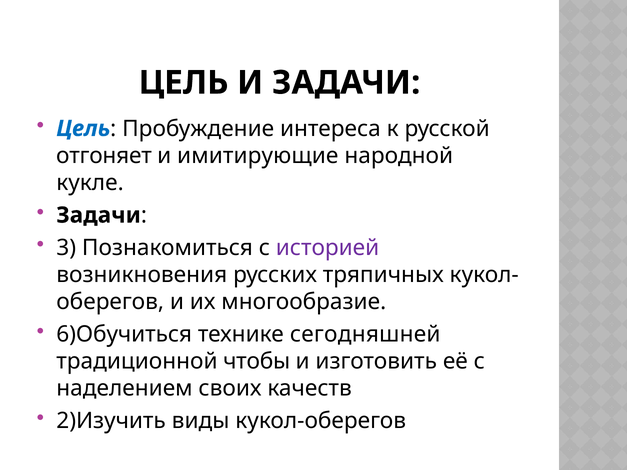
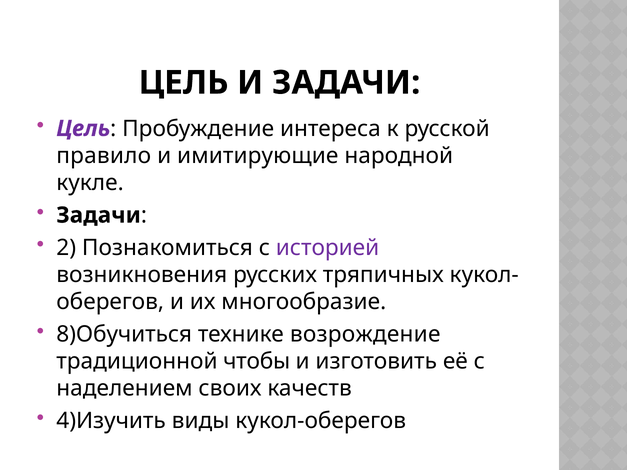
Цель at (83, 129) colour: blue -> purple
отгоняет: отгоняет -> правило
3: 3 -> 2
6)Обучиться: 6)Обучиться -> 8)Обучиться
сегодняшней: сегодняшней -> возрождение
2)Изучить: 2)Изучить -> 4)Изучить
